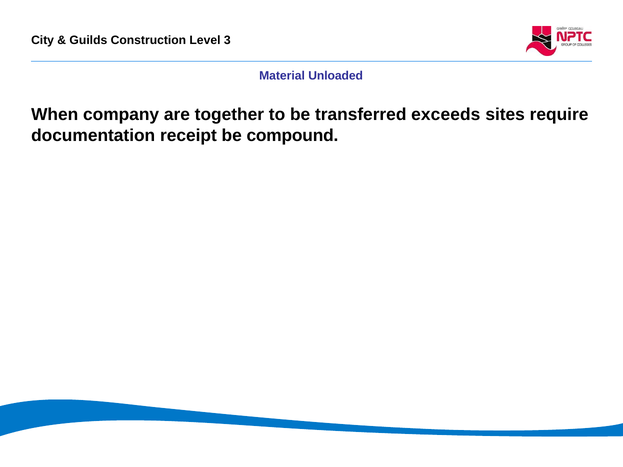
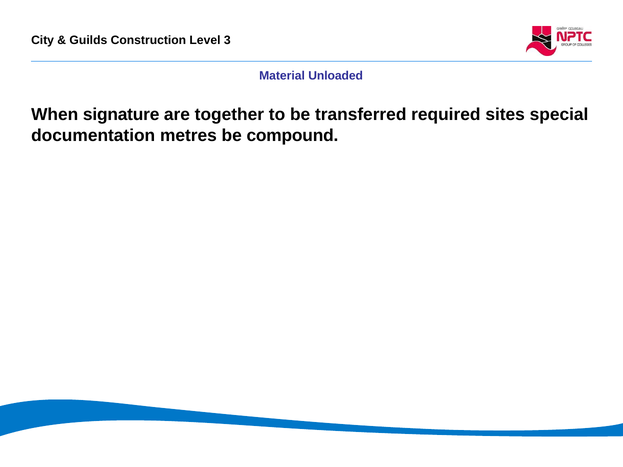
company: company -> signature
exceeds: exceeds -> required
require: require -> special
receipt: receipt -> metres
